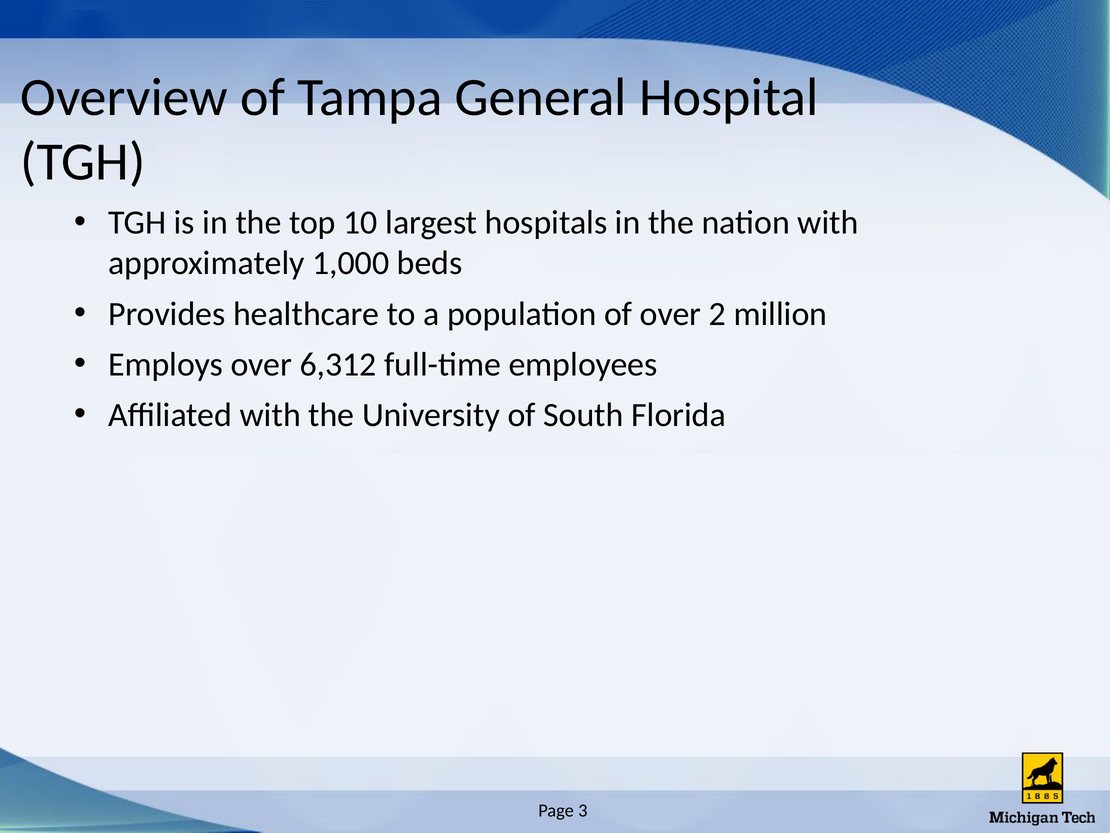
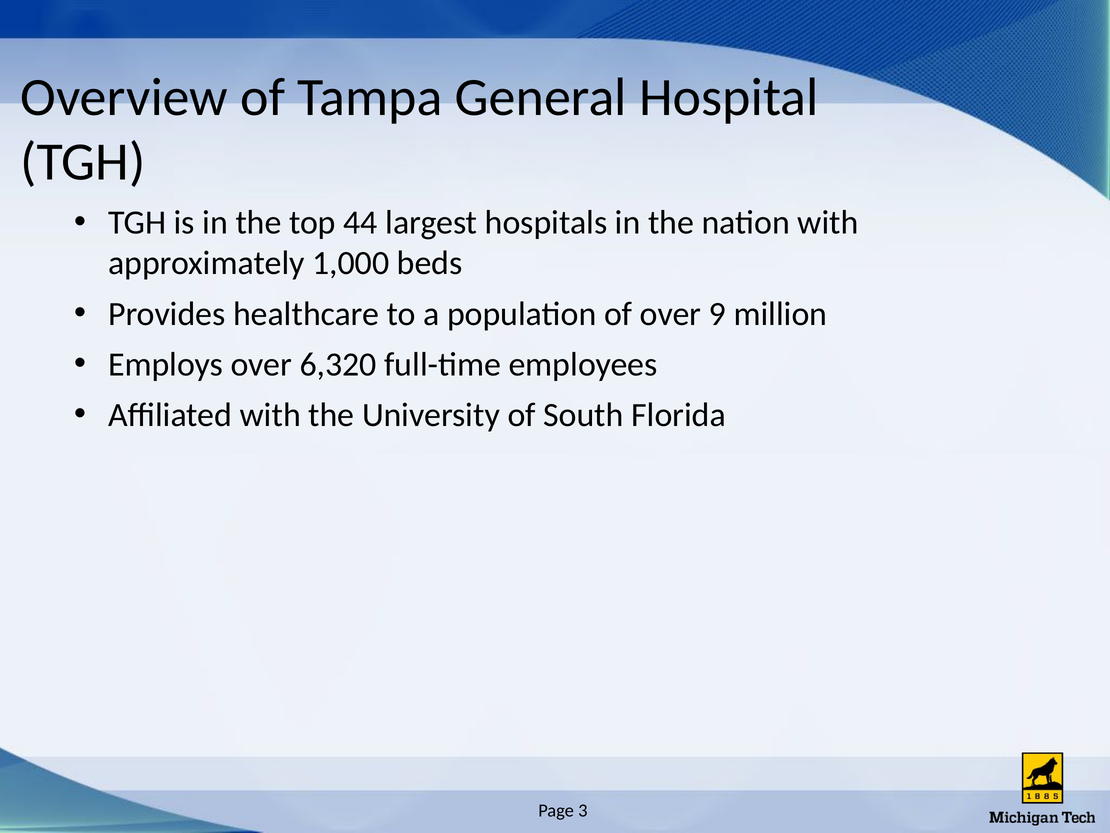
10: 10 -> 44
2: 2 -> 9
6,312: 6,312 -> 6,320
